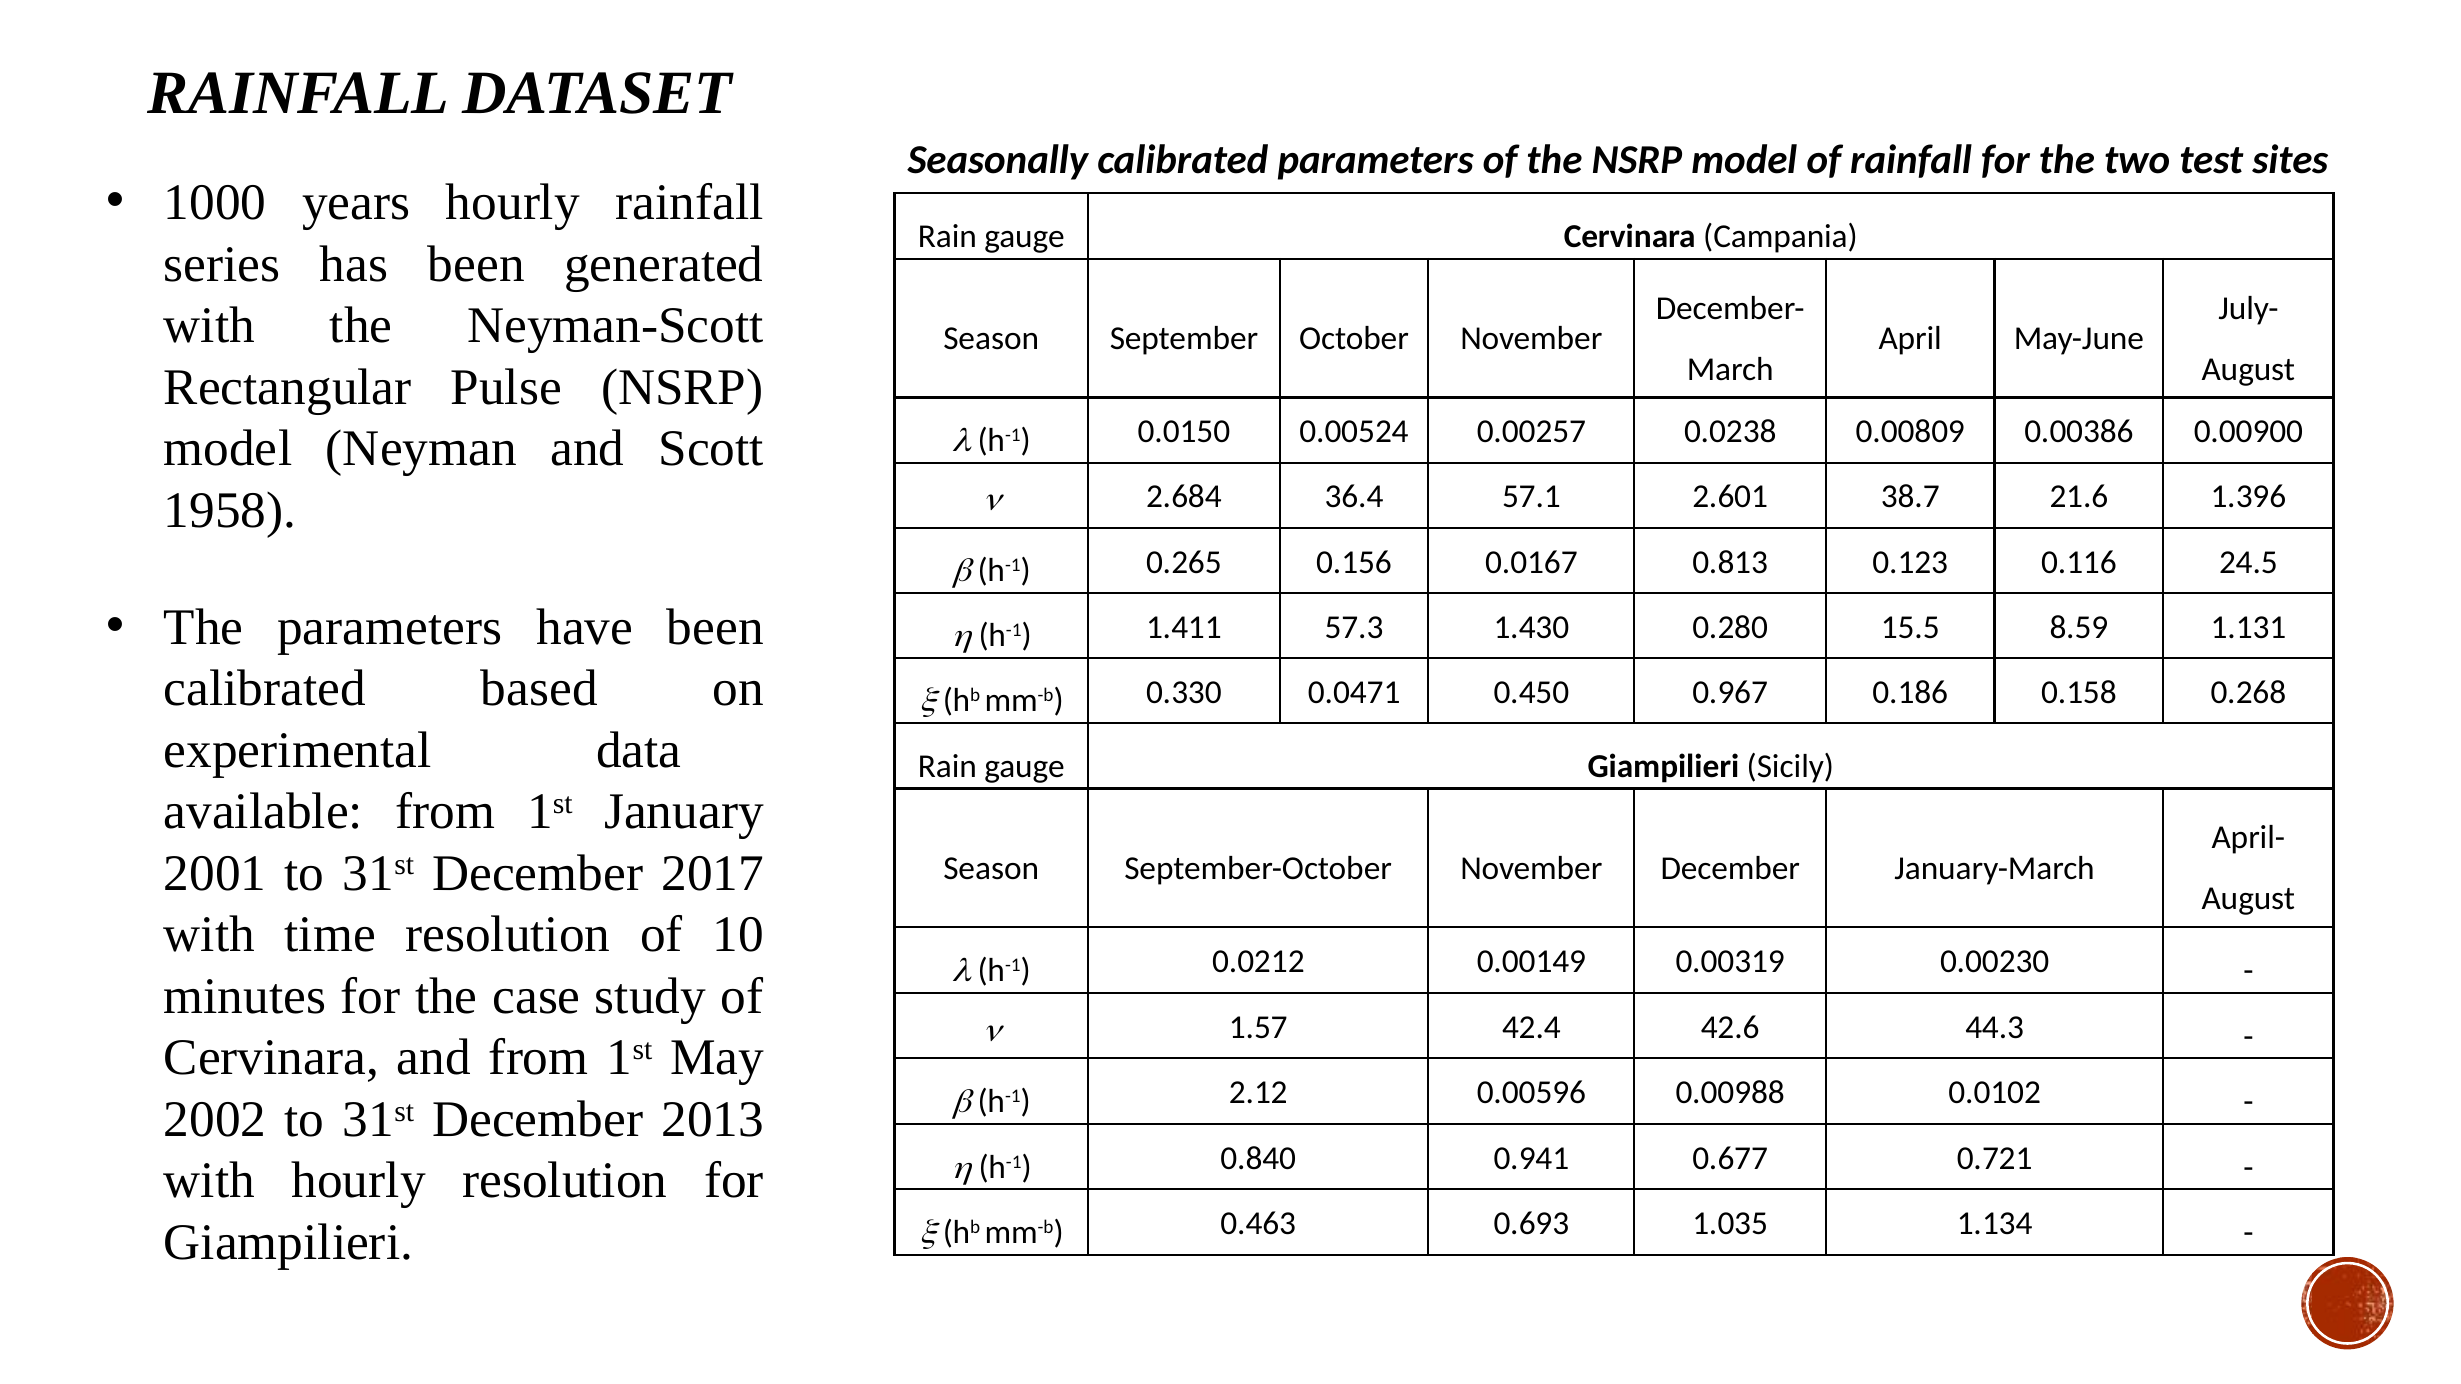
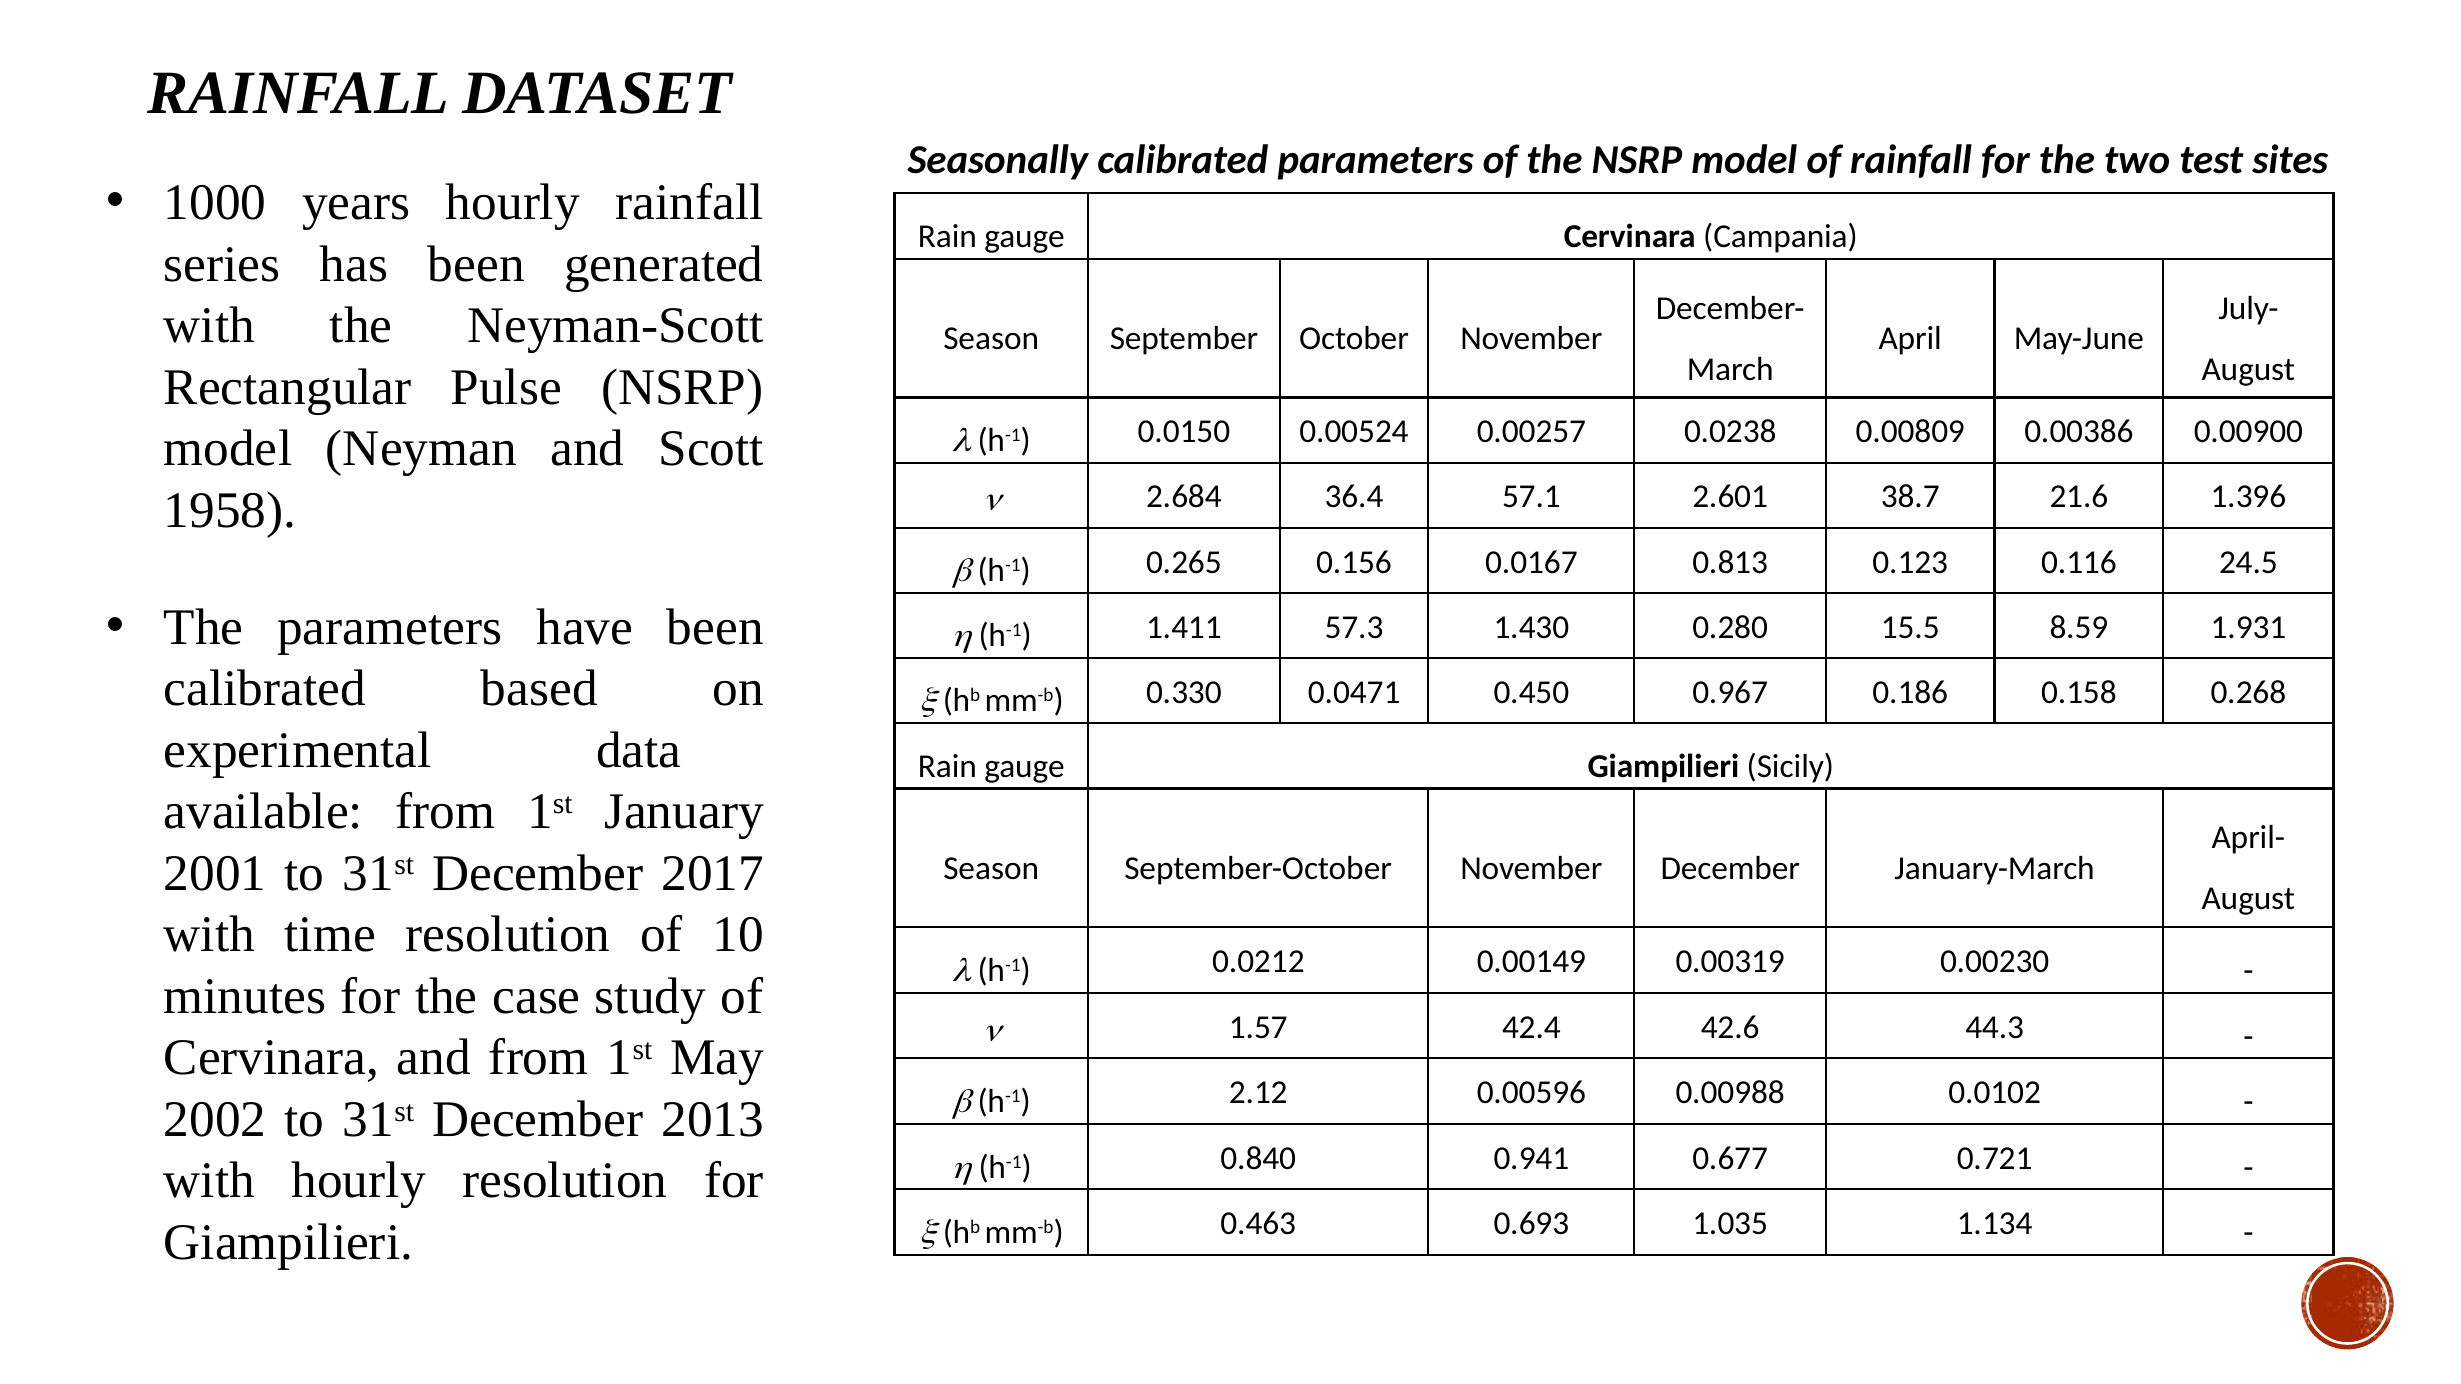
1.131: 1.131 -> 1.931
